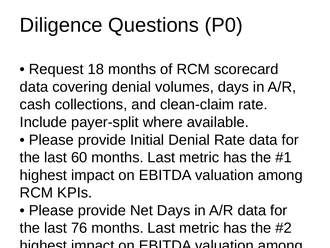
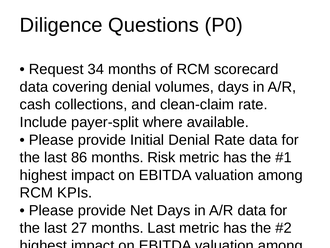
18: 18 -> 34
60: 60 -> 86
Last at (161, 157): Last -> Risk
76: 76 -> 27
